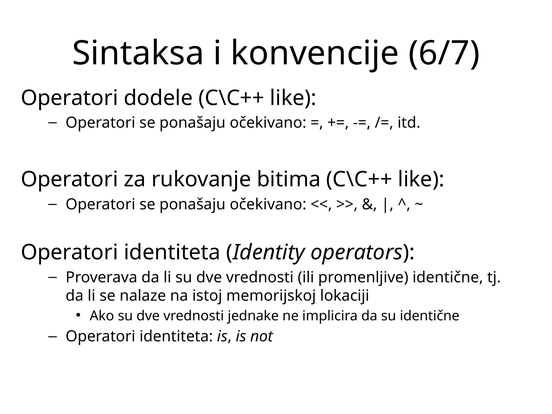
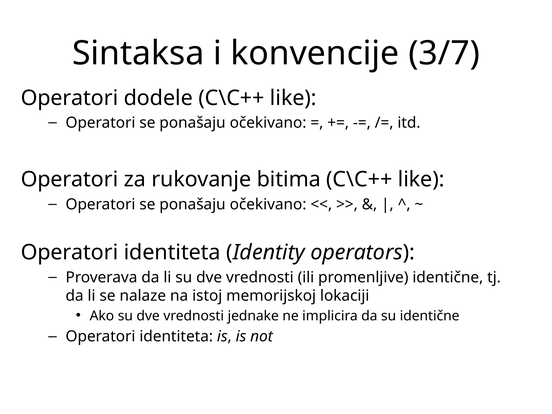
6/7: 6/7 -> 3/7
